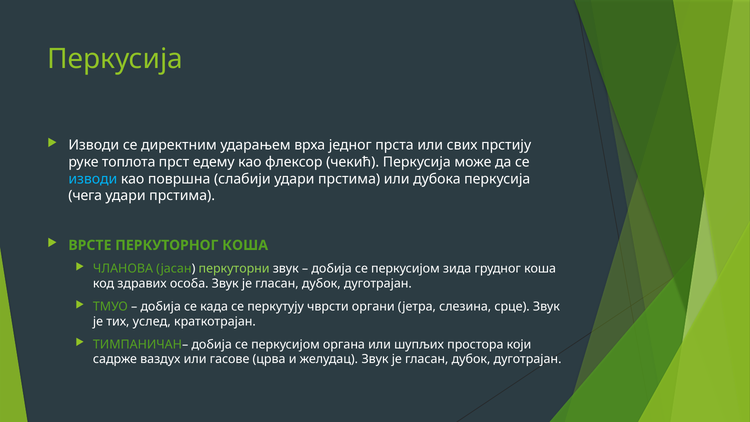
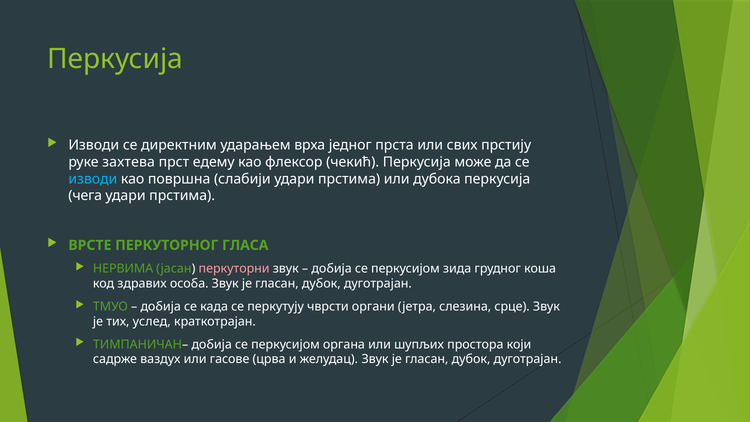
топлота: топлота -> захтева
ПЕРКУТОРНОГ КОША: КОША -> ГЛАСА
ЧЛАНОВА: ЧЛАНОВА -> НЕРВИМА
перкуторни colour: light green -> pink
